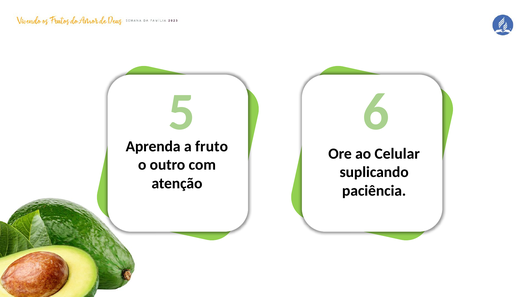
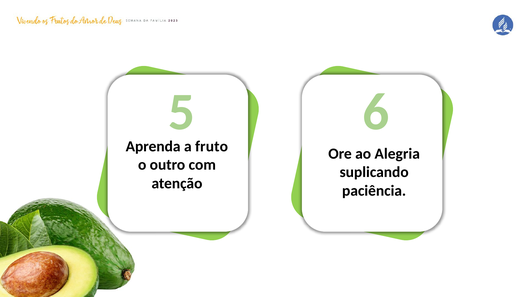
Celular: Celular -> Alegria
